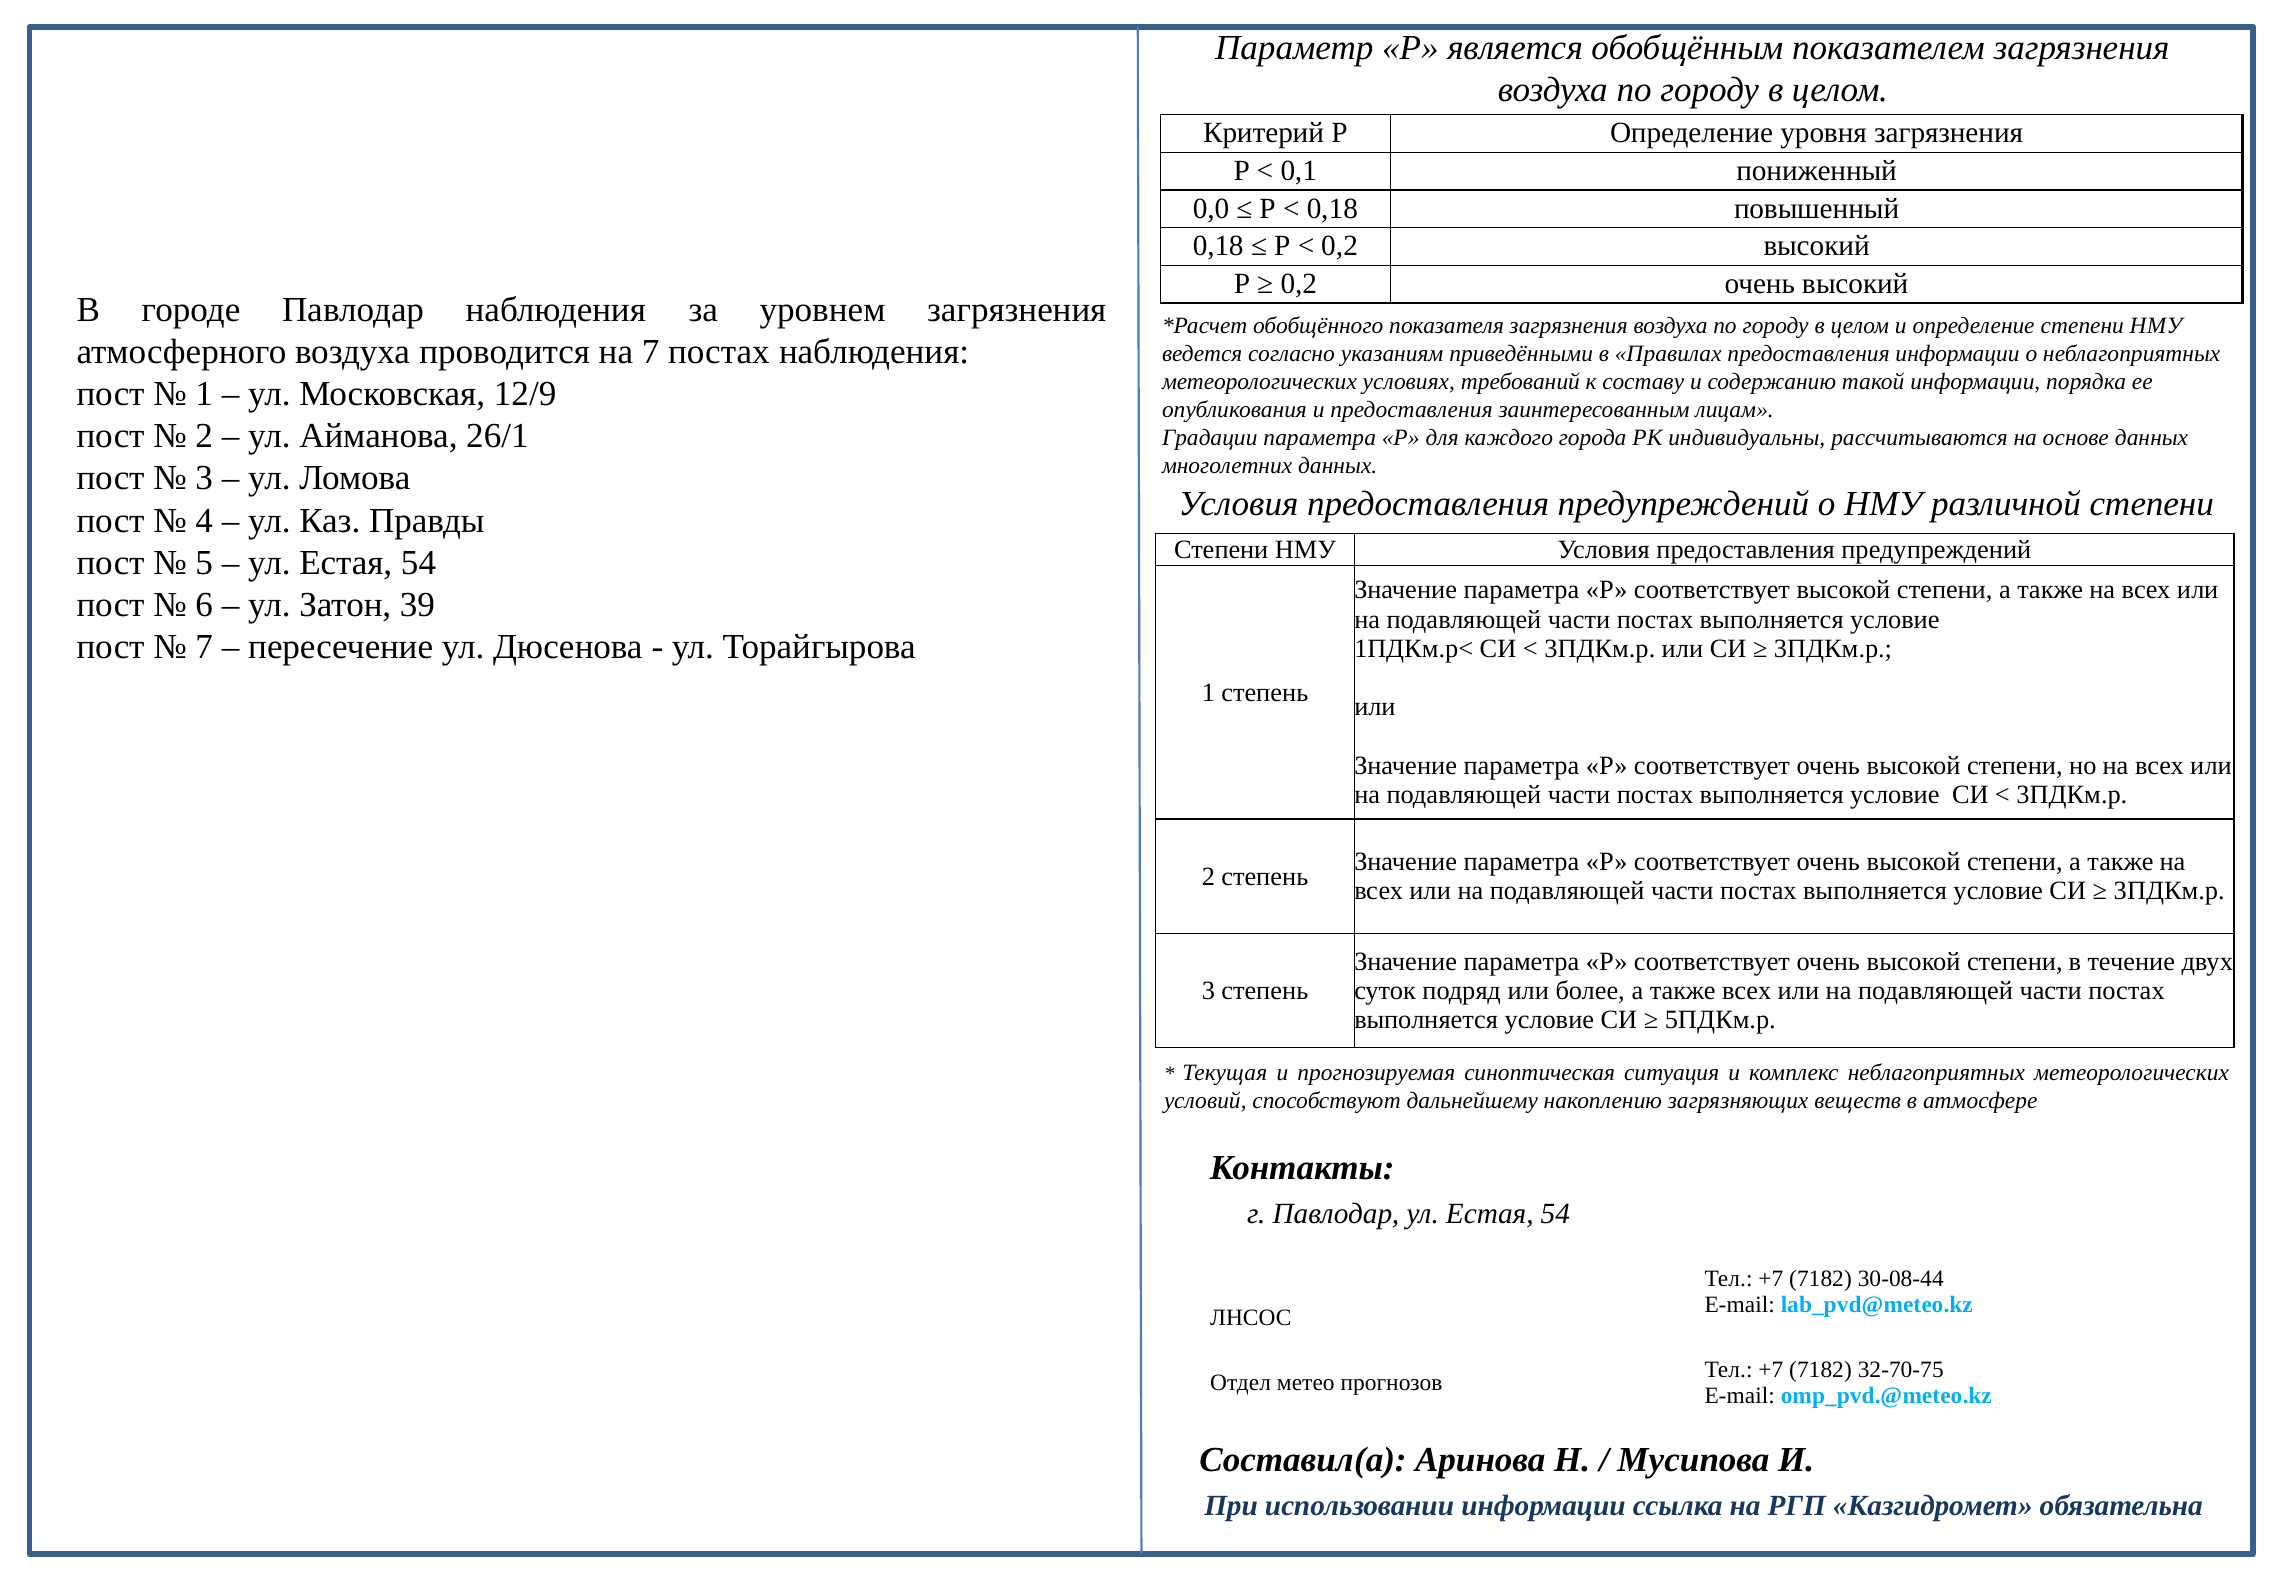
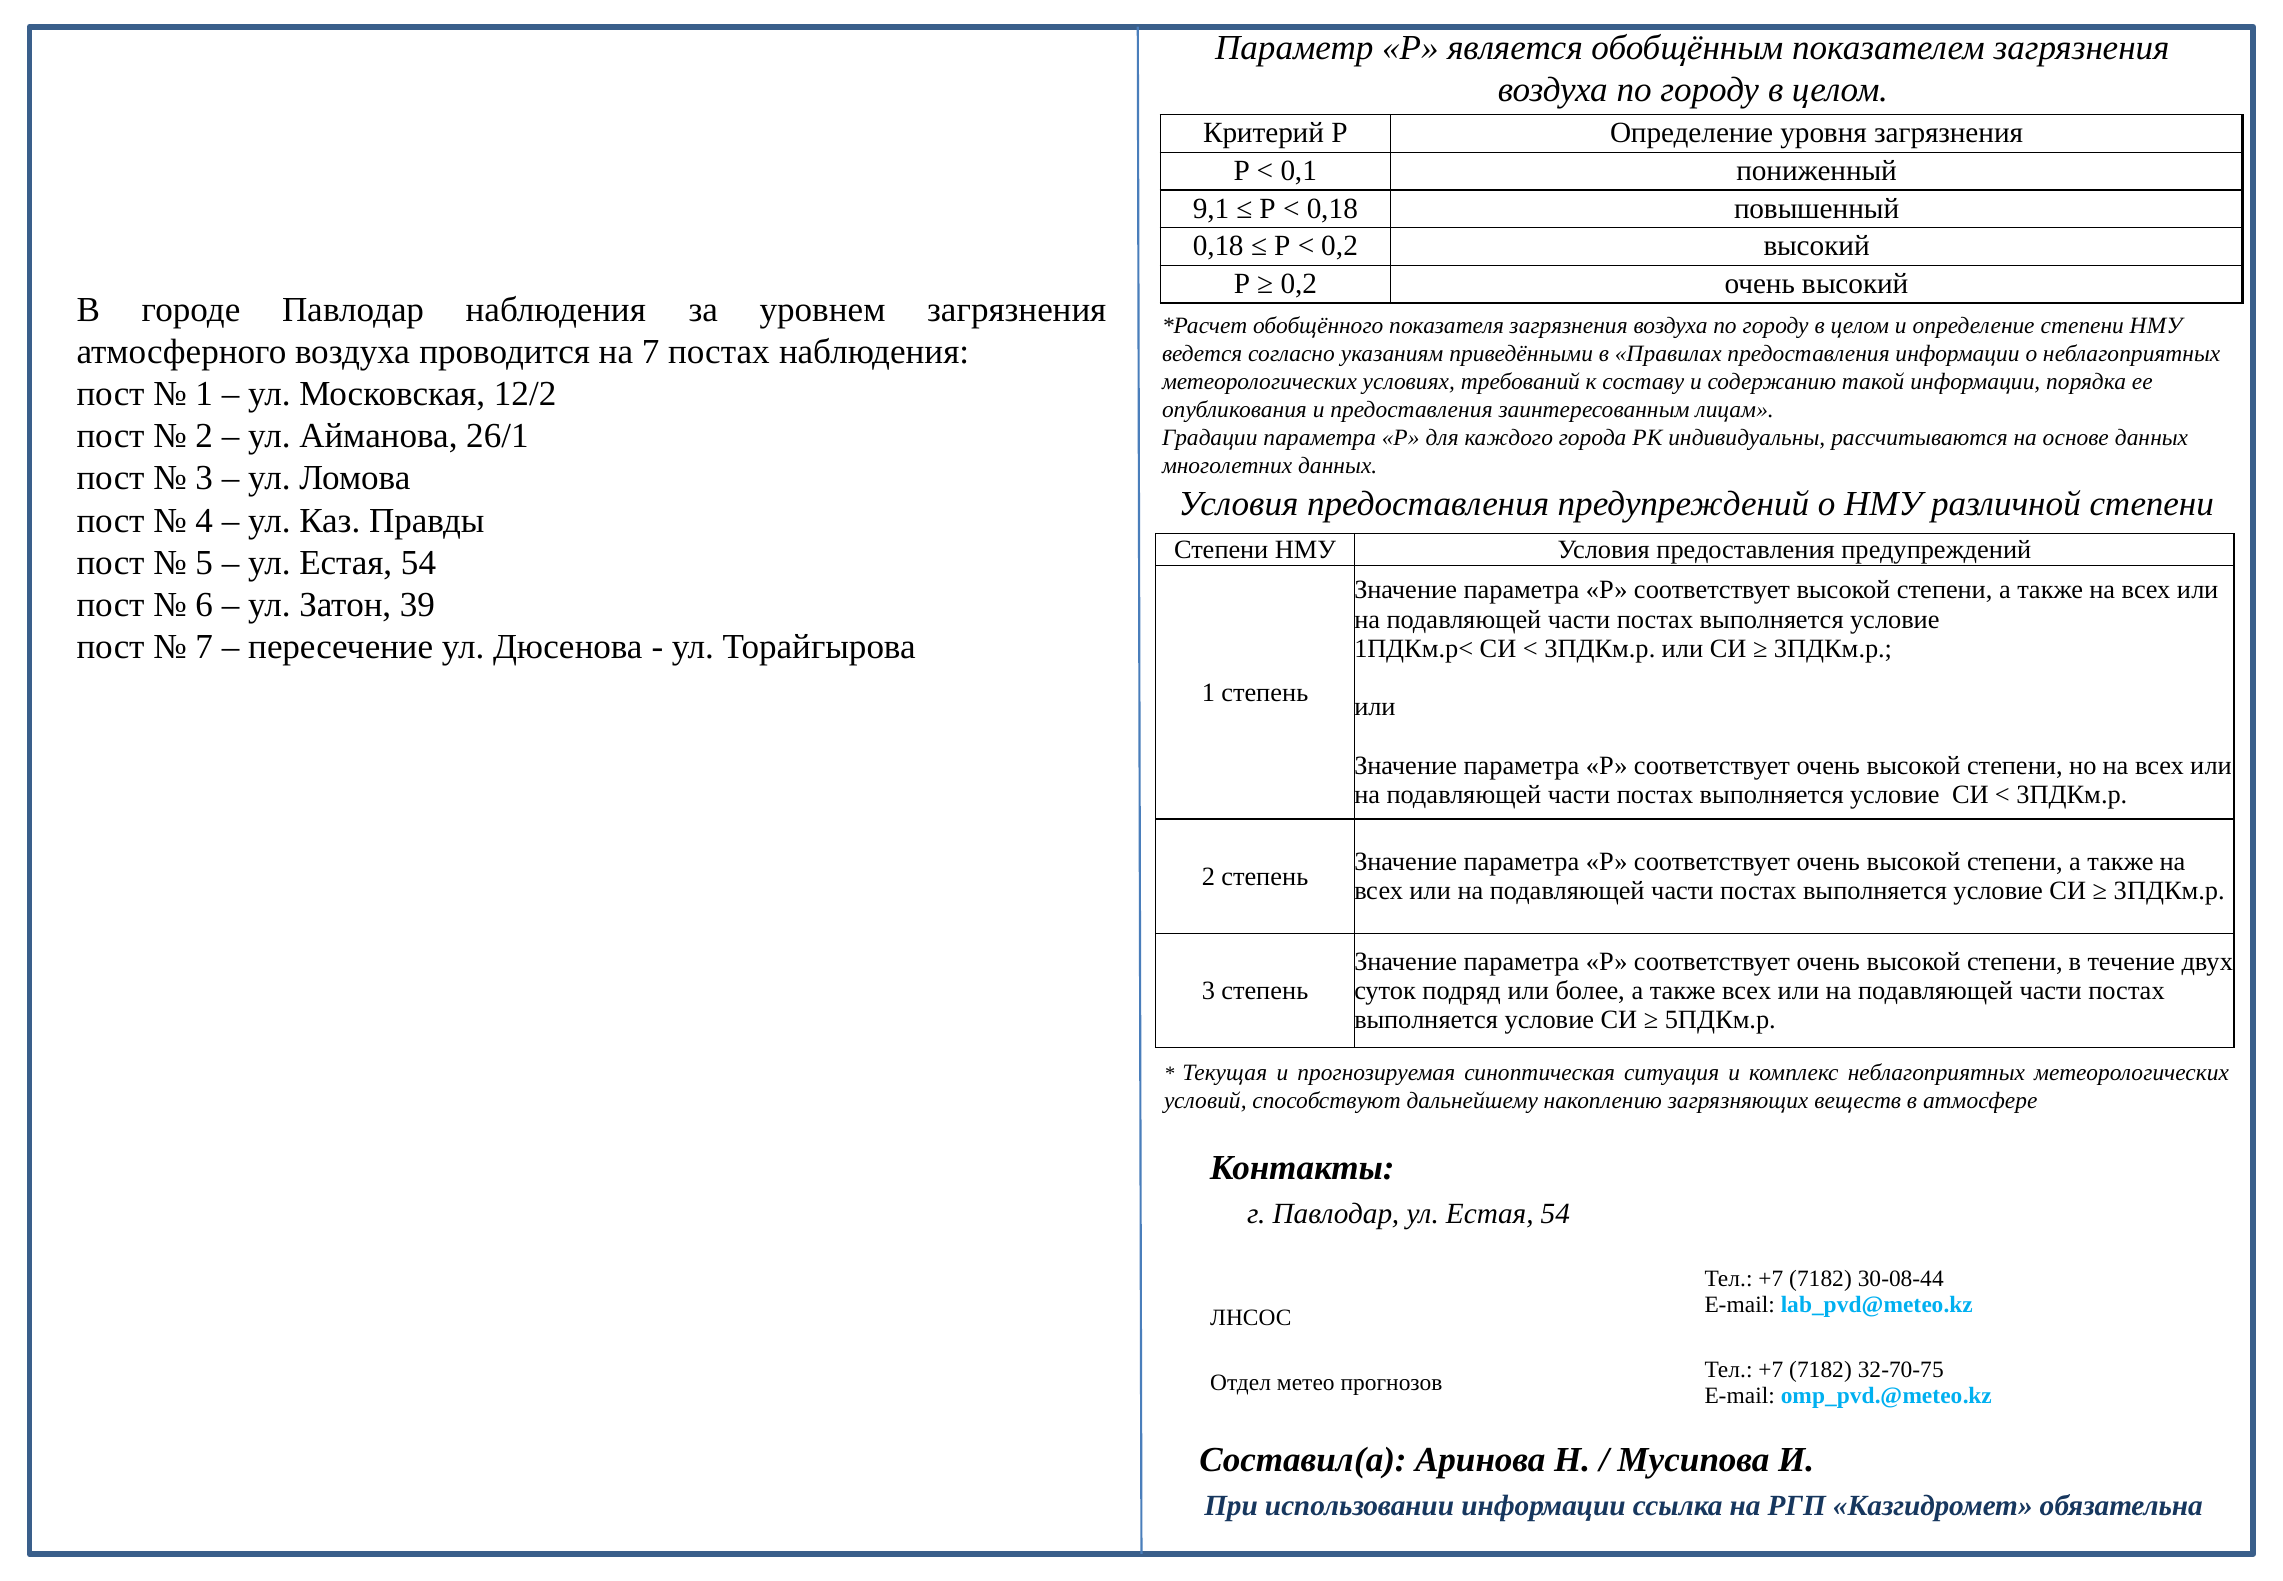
0,0: 0,0 -> 9,1
12/9: 12/9 -> 12/2
